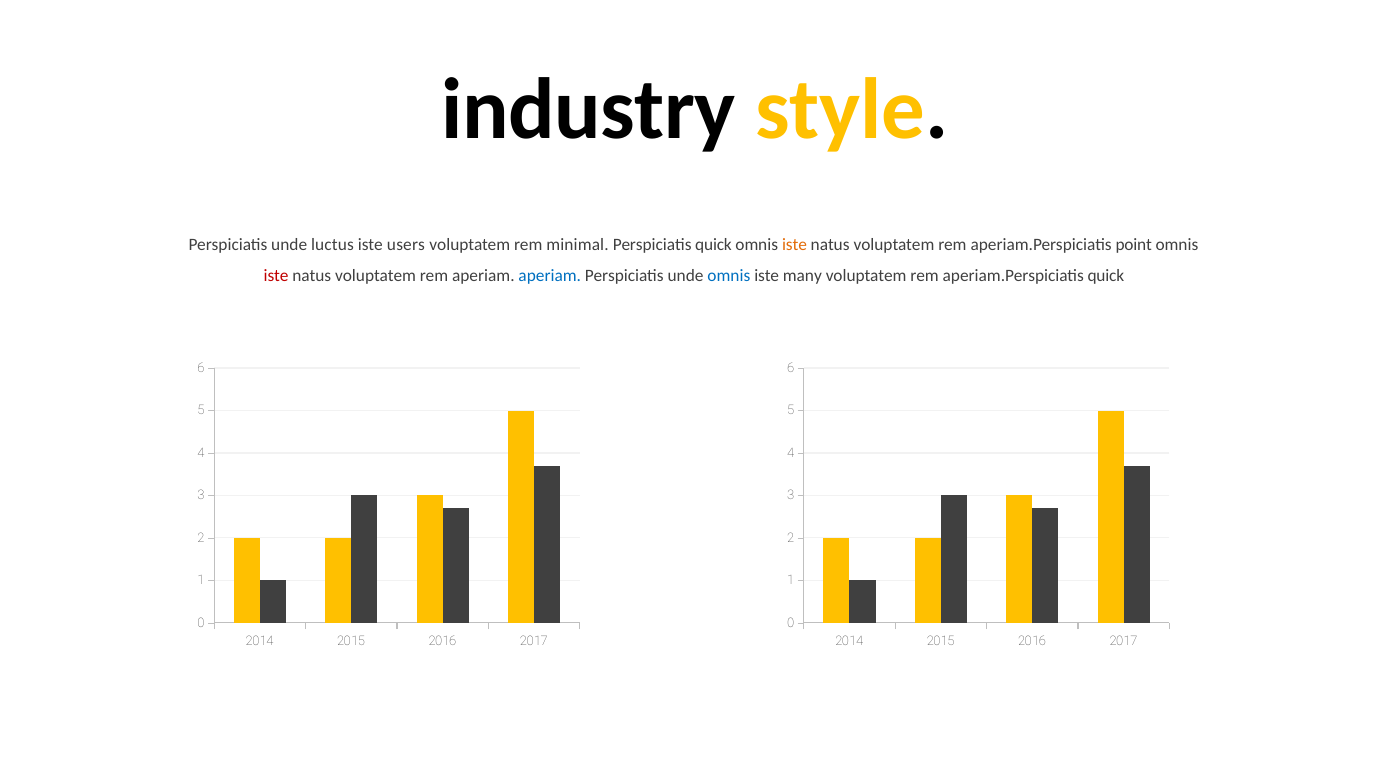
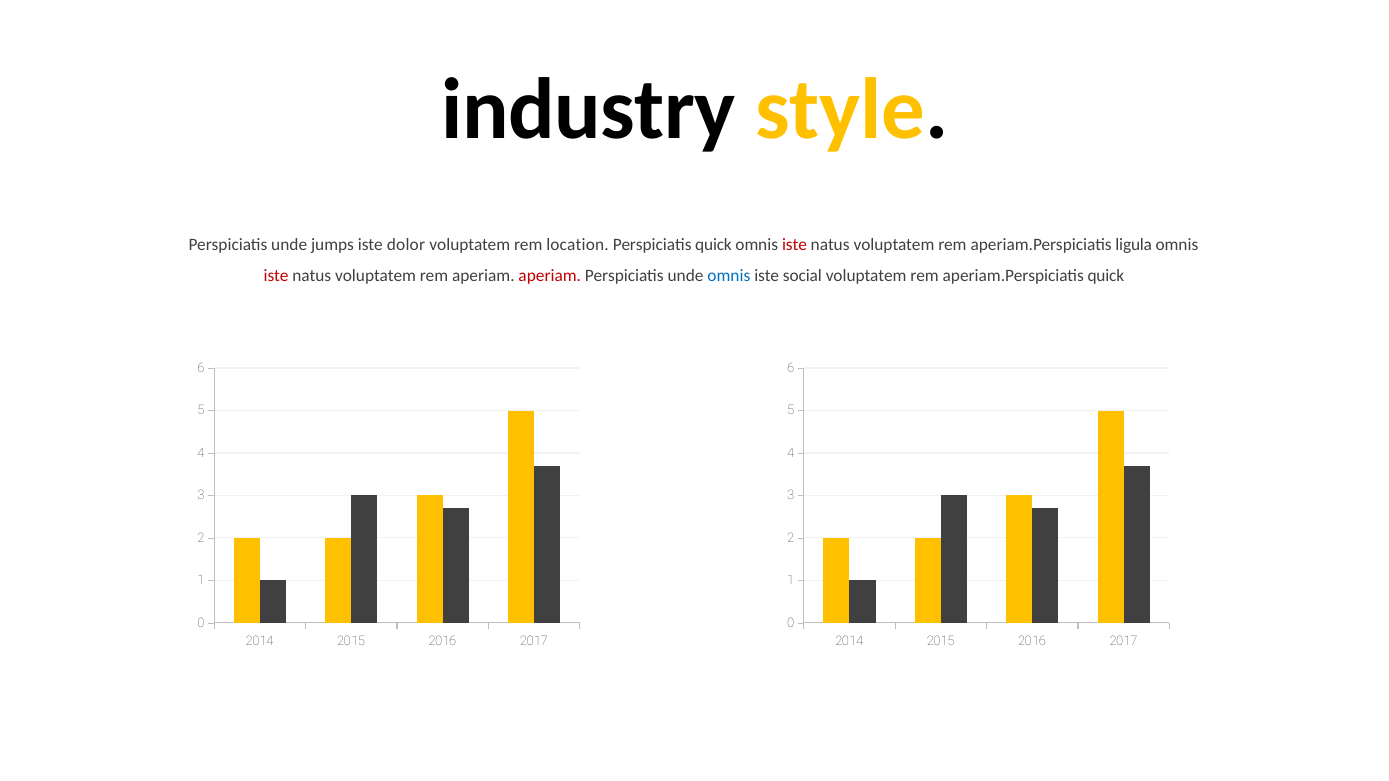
luctus: luctus -> jumps
users: users -> dolor
minimal: minimal -> location
iste at (795, 245) colour: orange -> red
point: point -> ligula
aperiam at (550, 276) colour: blue -> red
many: many -> social
